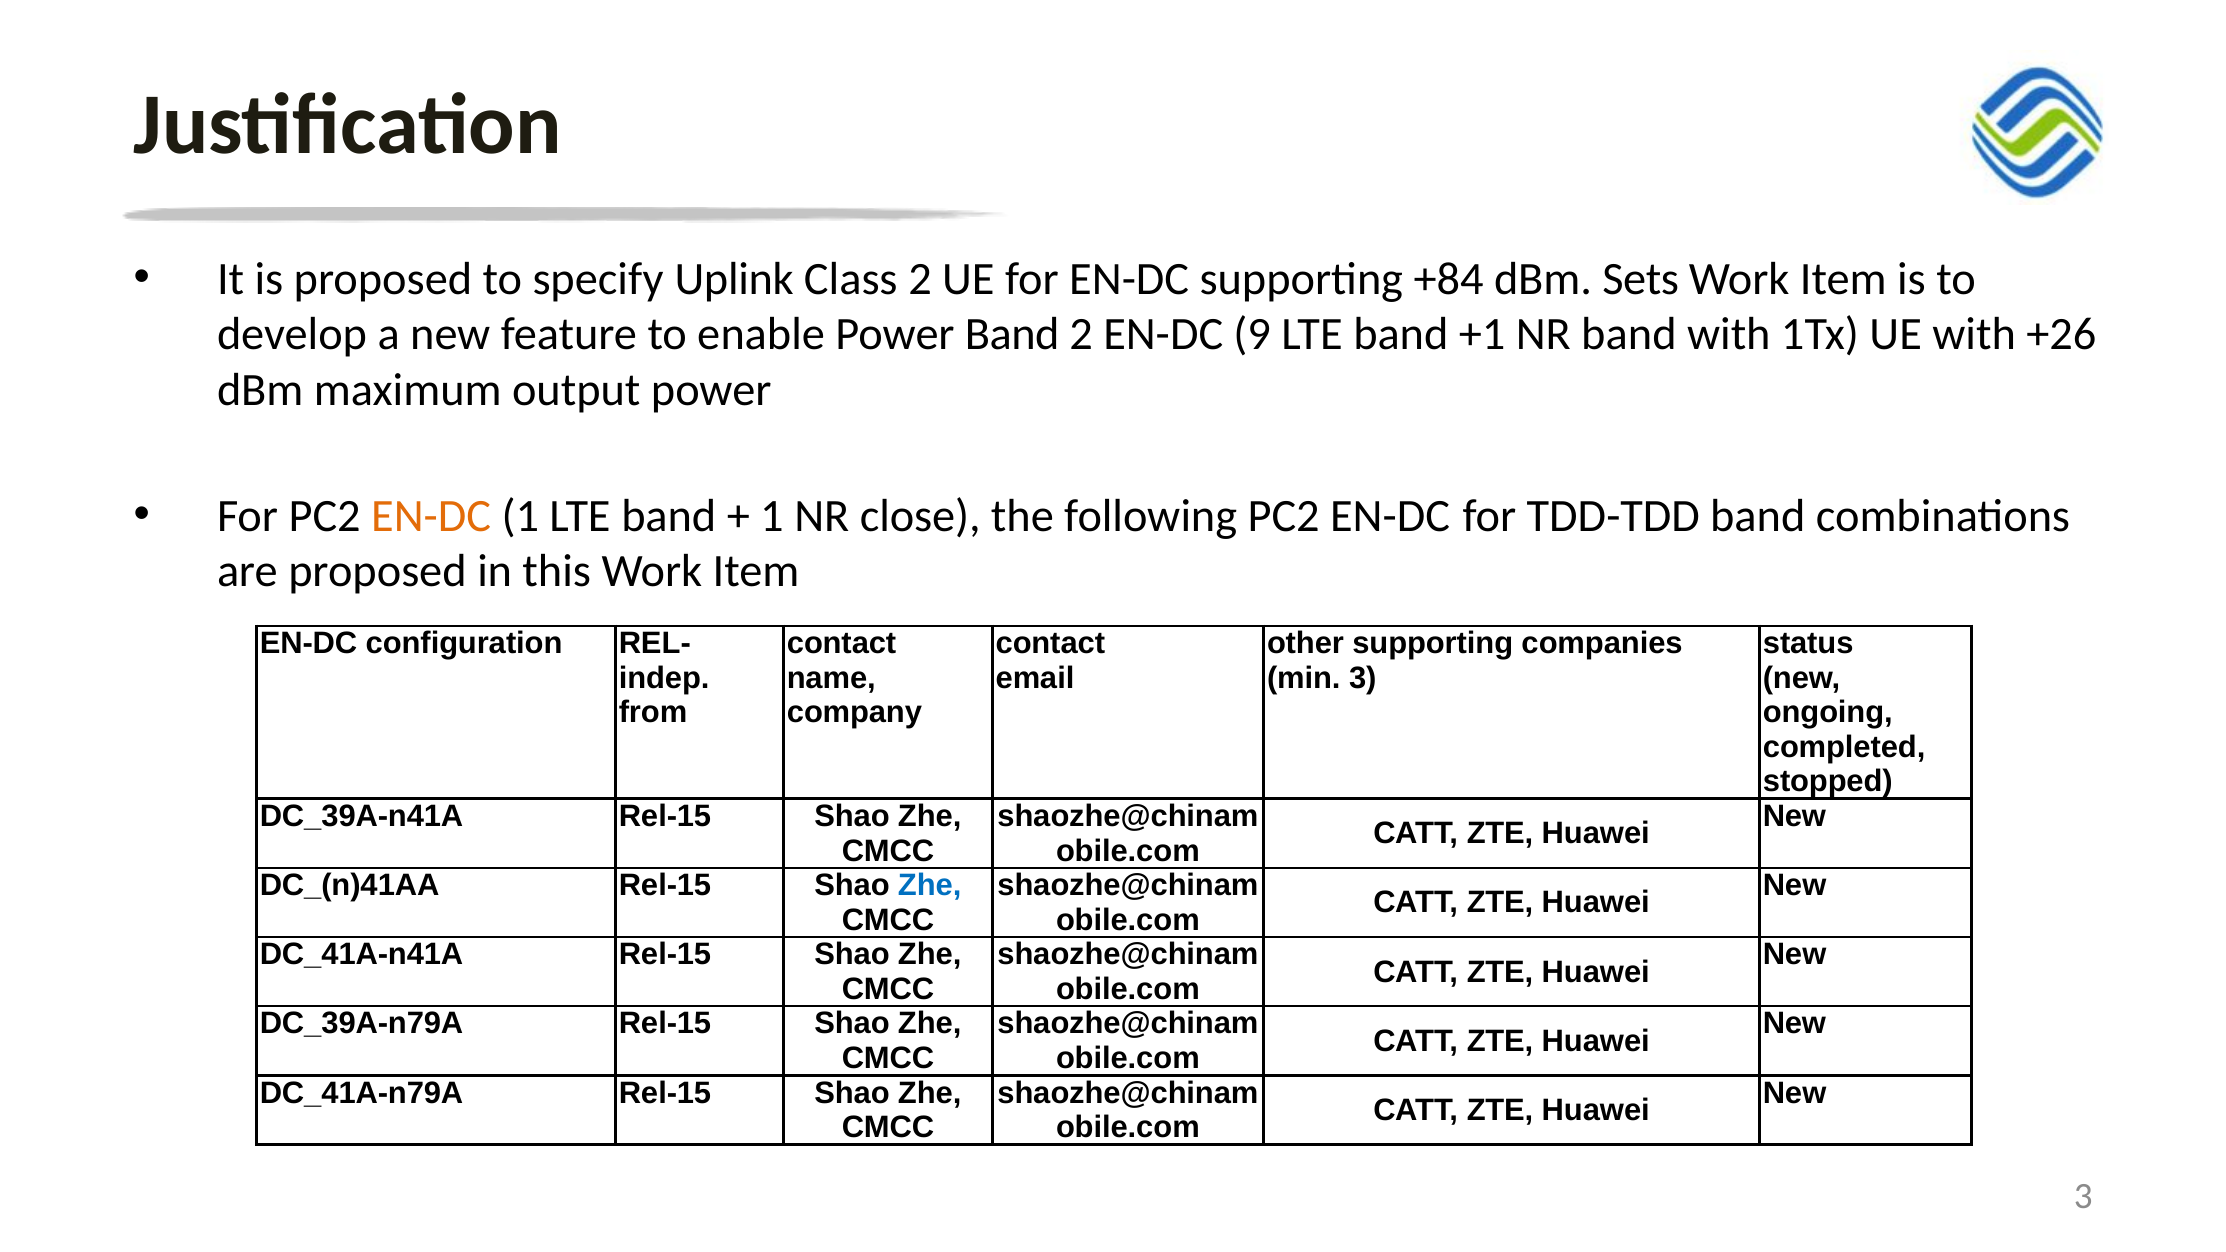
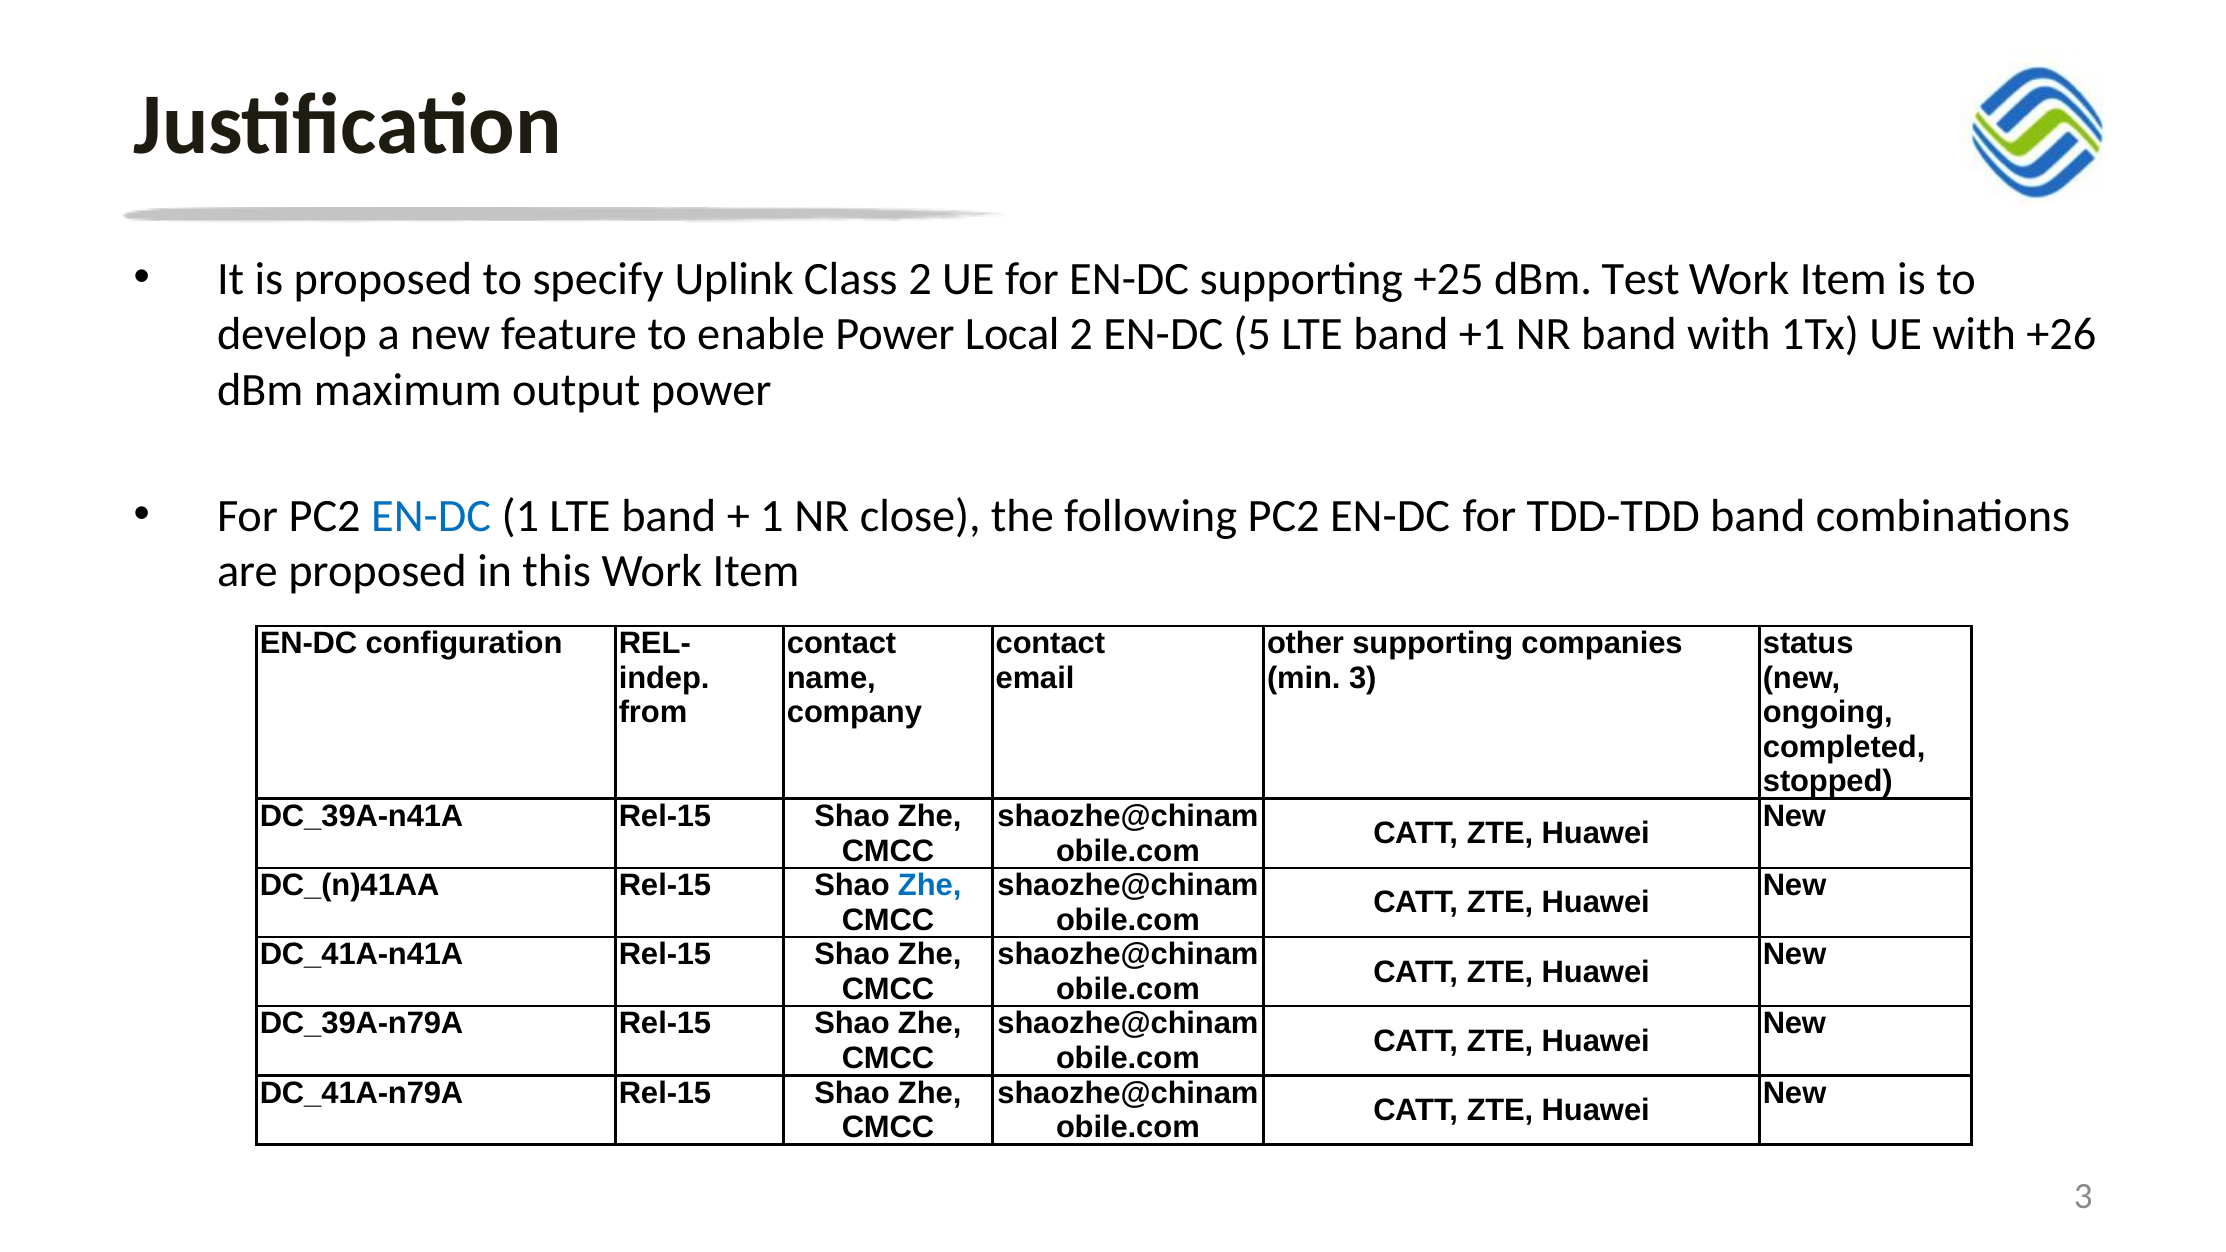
+84: +84 -> +25
Sets: Sets -> Test
Power Band: Band -> Local
9: 9 -> 5
EN-DC at (431, 516) colour: orange -> blue
